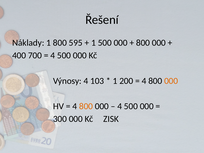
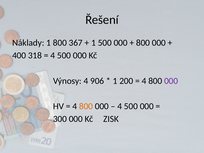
595: 595 -> 367
700: 700 -> 318
103: 103 -> 906
000 at (171, 81) colour: orange -> purple
